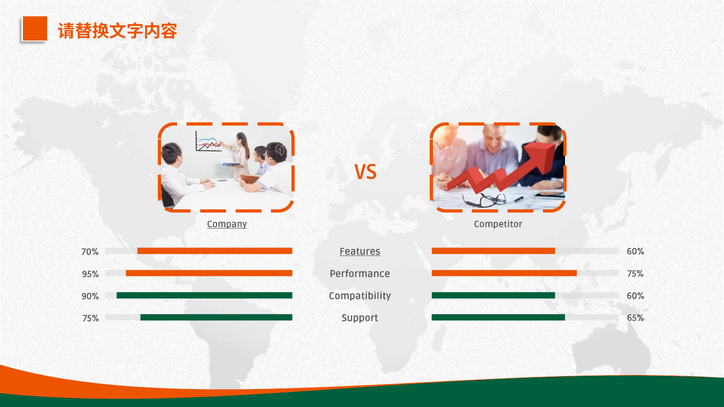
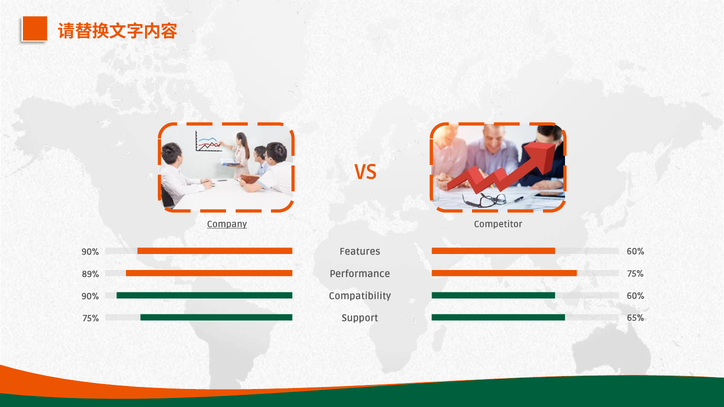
Features underline: present -> none
70% at (90, 252): 70% -> 90%
95%: 95% -> 89%
